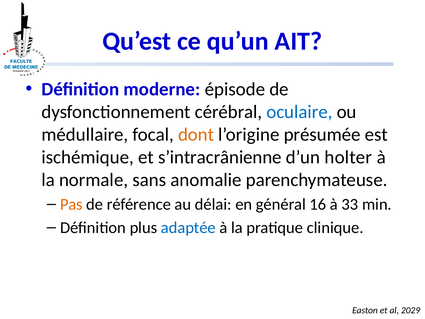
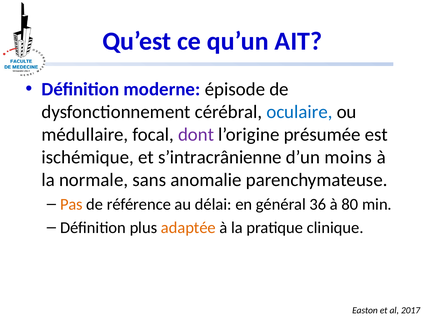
dont colour: orange -> purple
holter: holter -> moins
16: 16 -> 36
33: 33 -> 80
adaptée colour: blue -> orange
2029: 2029 -> 2017
